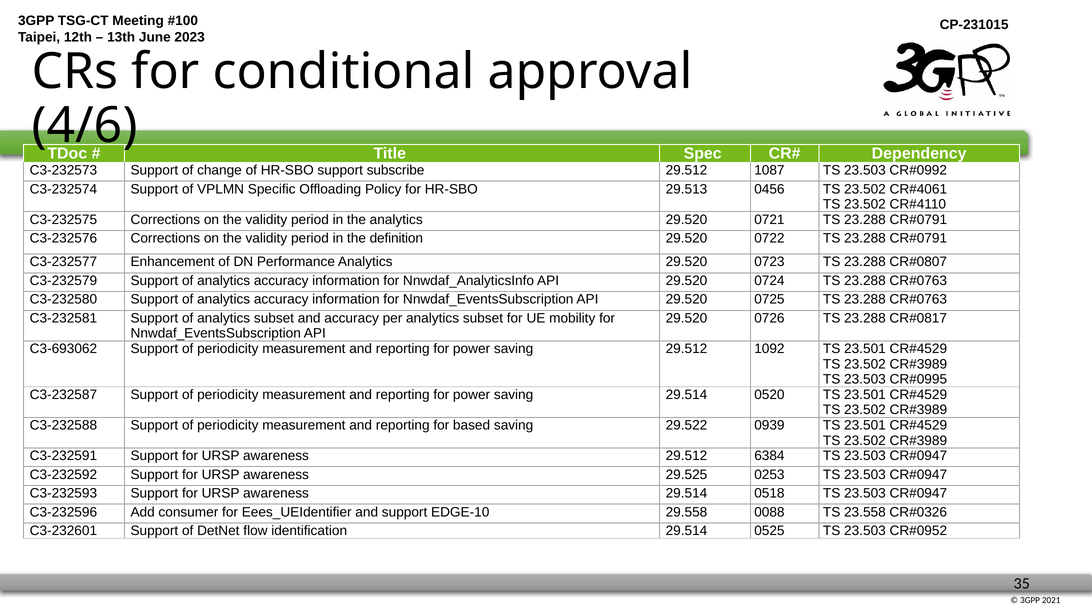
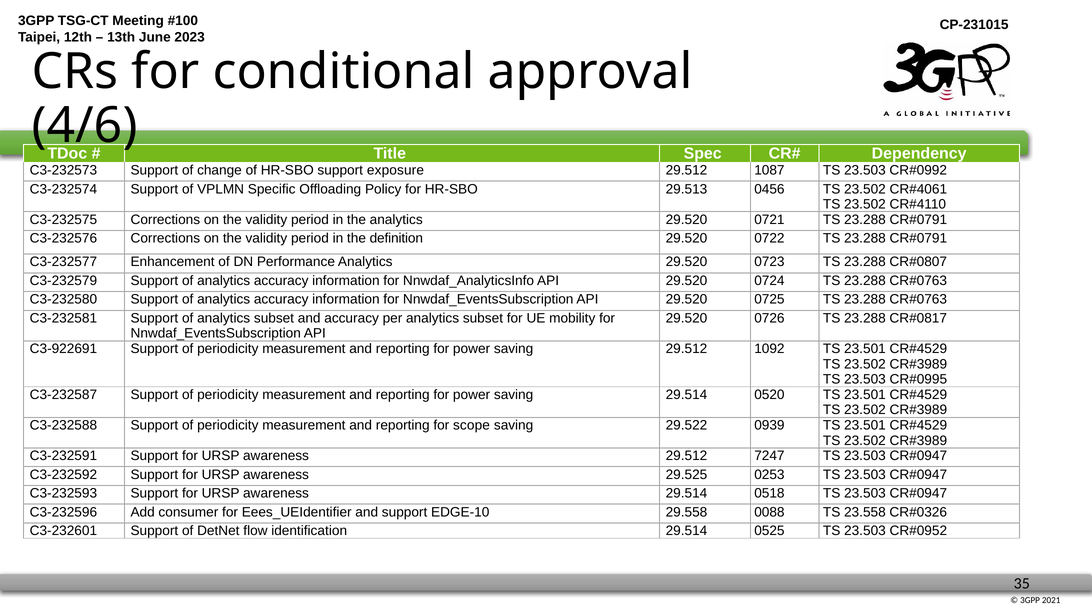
subscribe: subscribe -> exposure
C3-693062: C3-693062 -> C3-922691
based: based -> scope
6384: 6384 -> 7247
